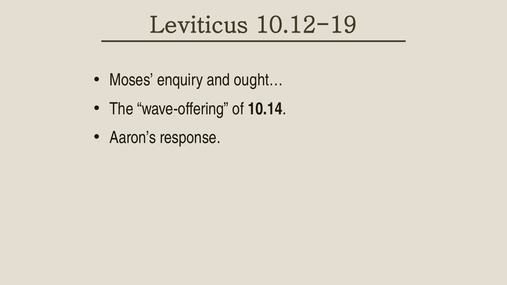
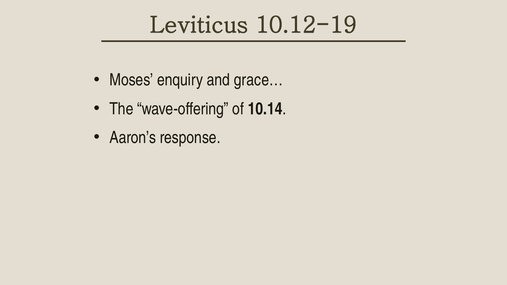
ought…: ought… -> grace…
